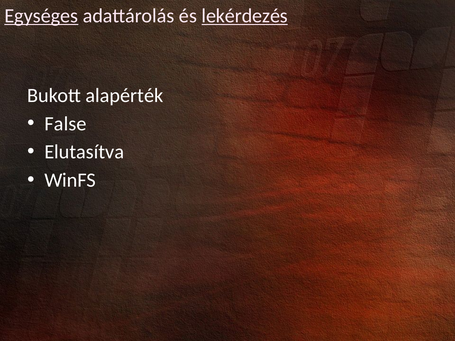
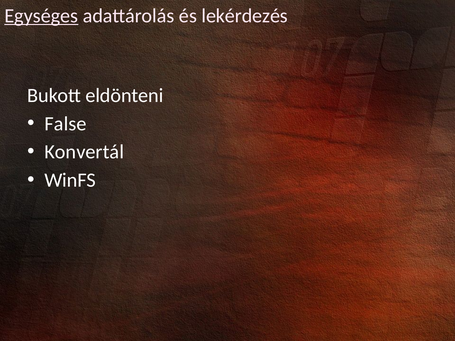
lekérdezés underline: present -> none
alapérték: alapérték -> eldönteni
Elutasítva: Elutasítva -> Konvertál
